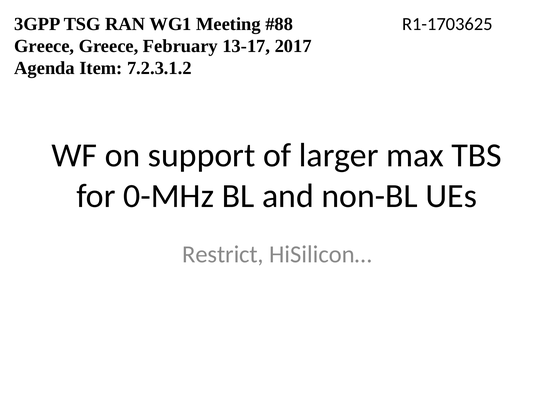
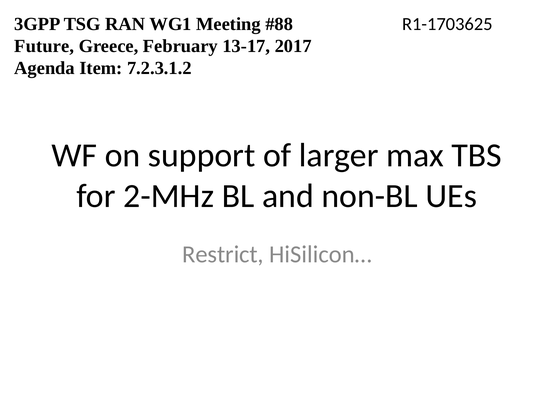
Greece at (44, 46): Greece -> Future
0-MHz: 0-MHz -> 2-MHz
